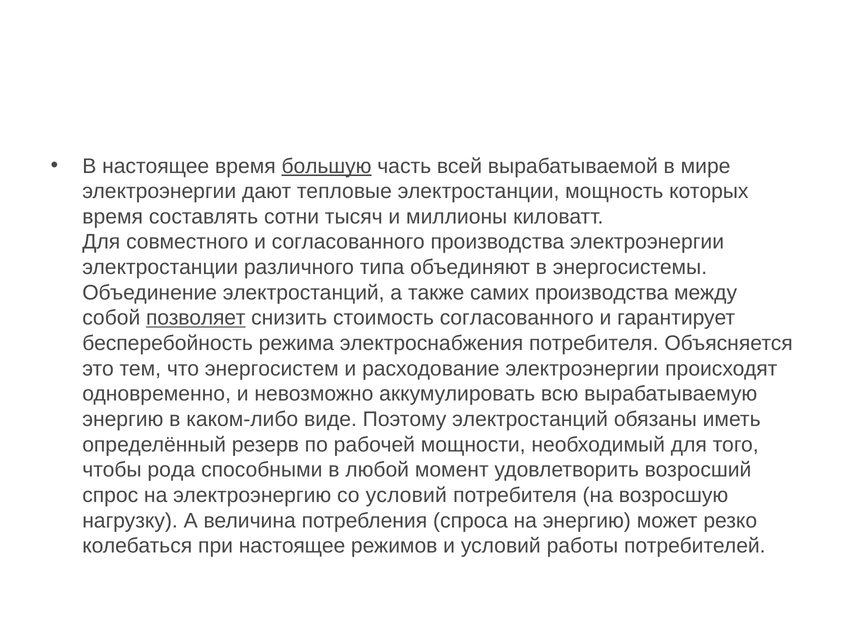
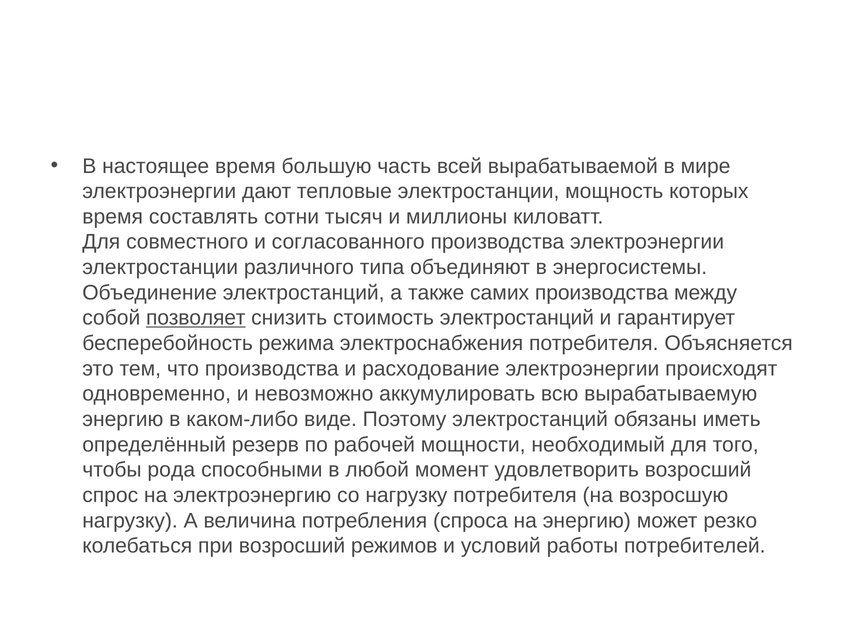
большую underline: present -> none
стоимость согласованного: согласованного -> электростанций
что энергосистем: энергосистем -> производства
со условий: условий -> нагрузку
при настоящее: настоящее -> возросший
